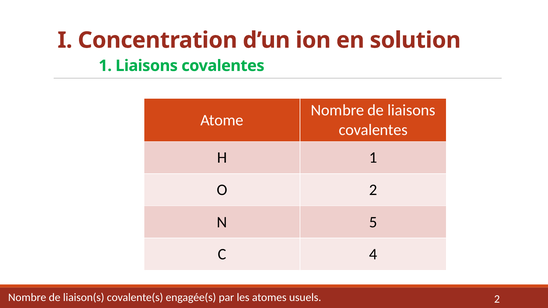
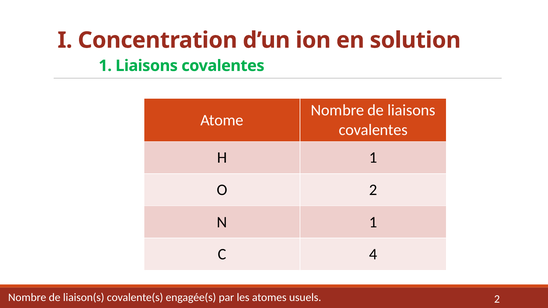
N 5: 5 -> 1
